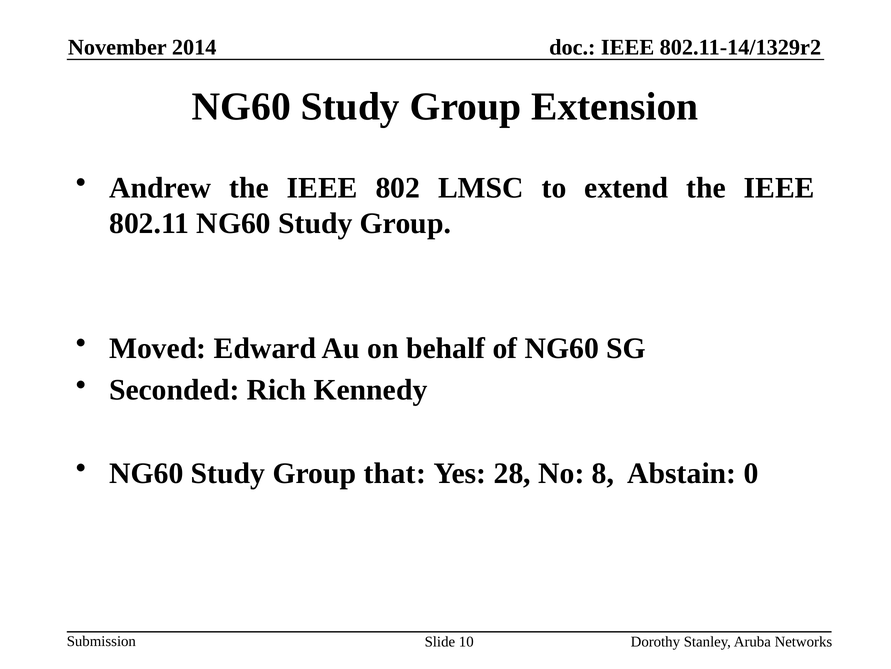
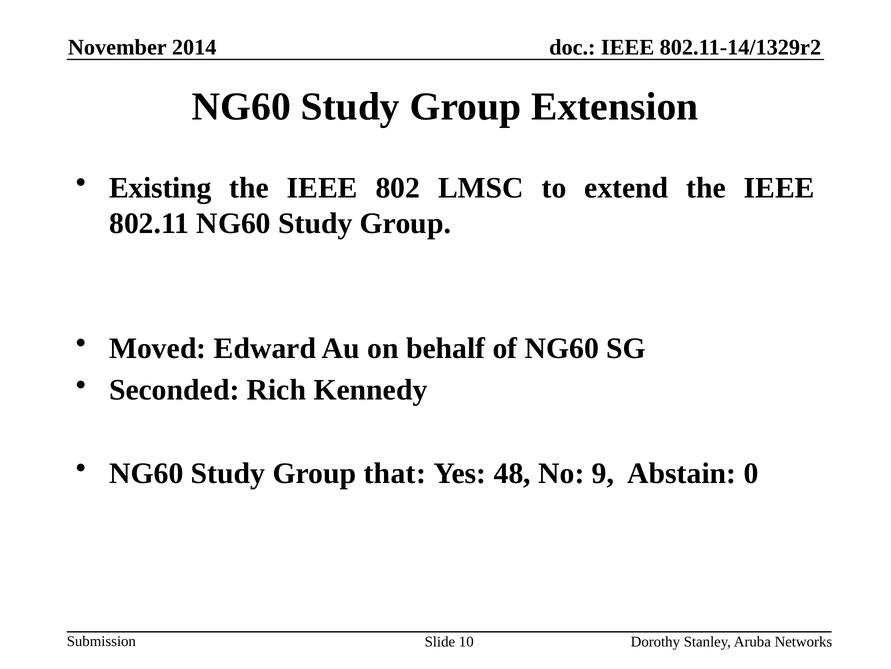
Andrew: Andrew -> Existing
28: 28 -> 48
8: 8 -> 9
